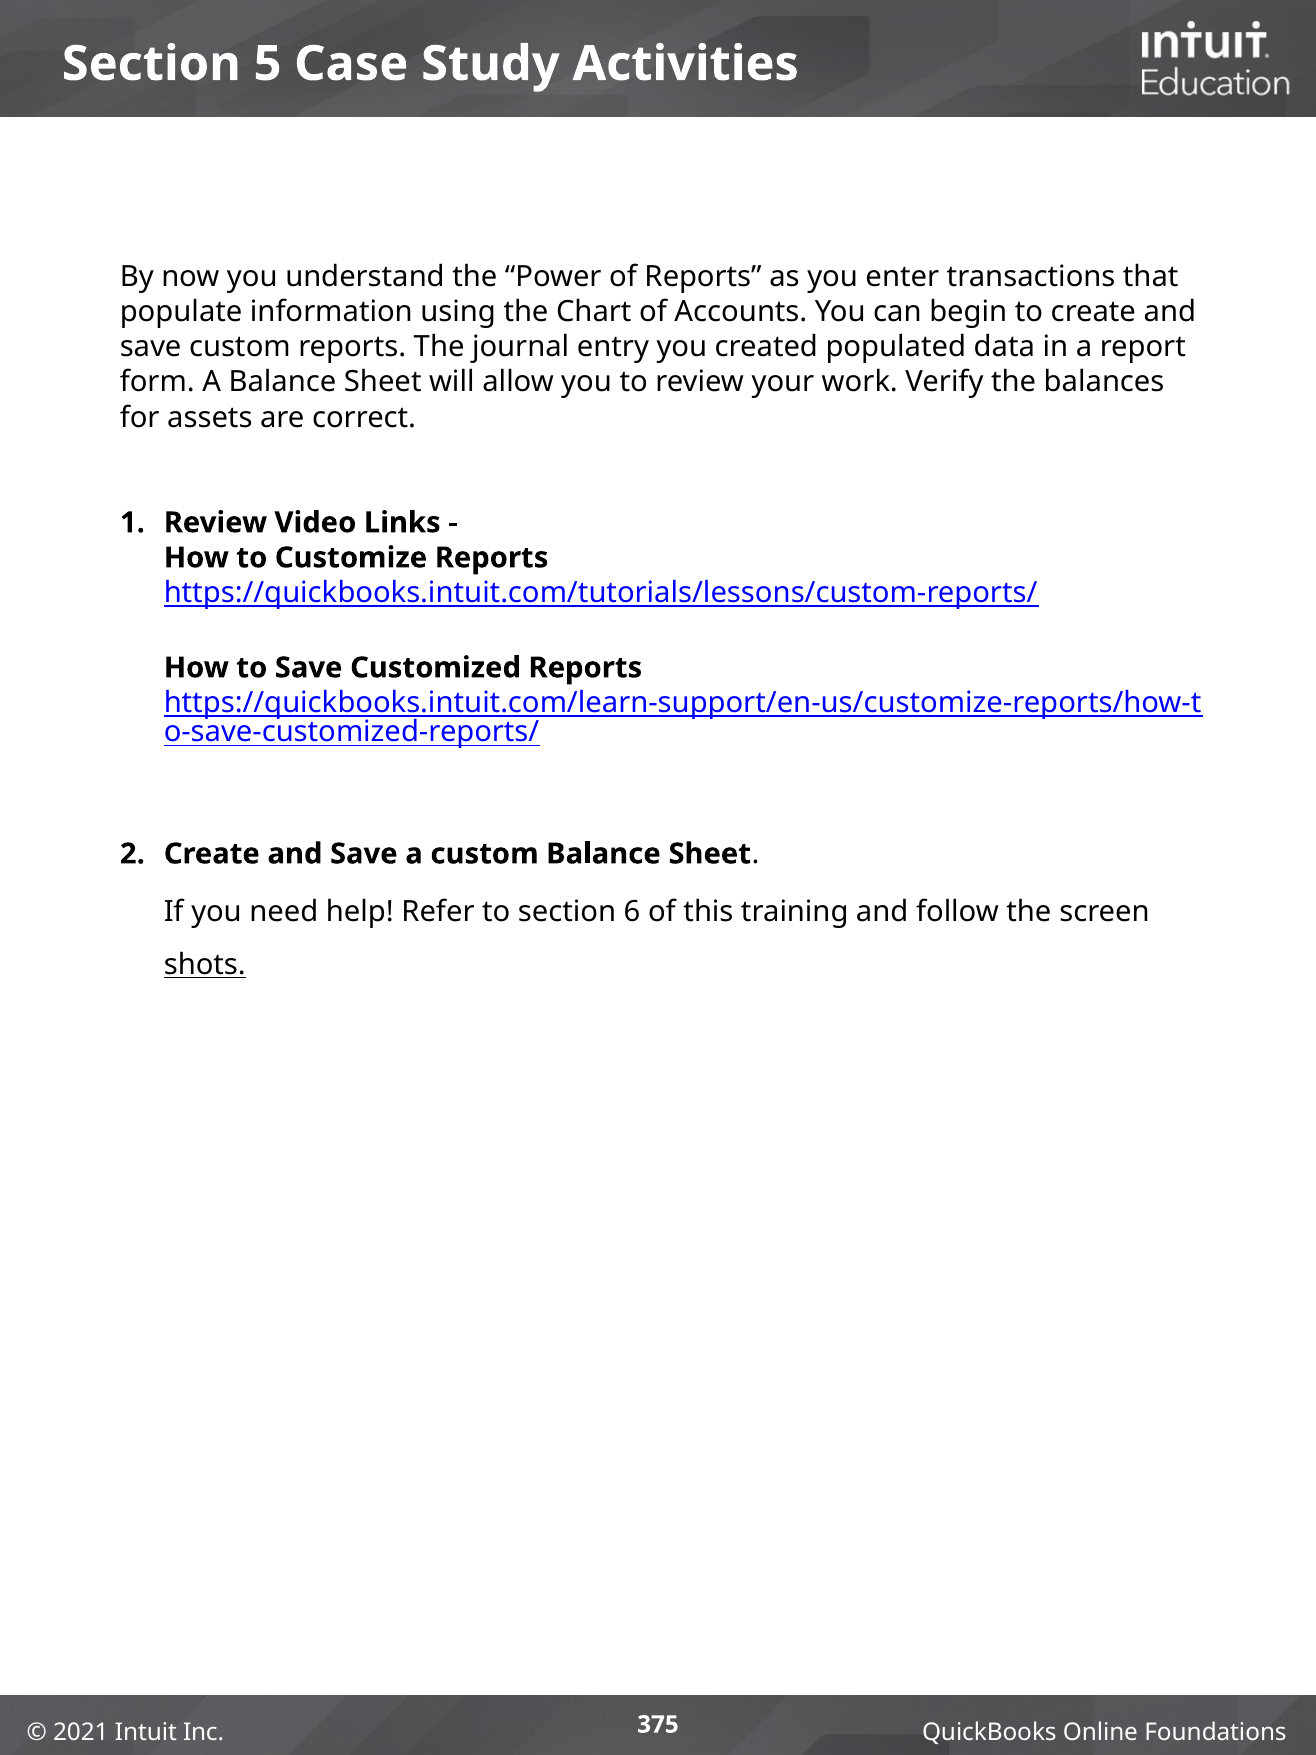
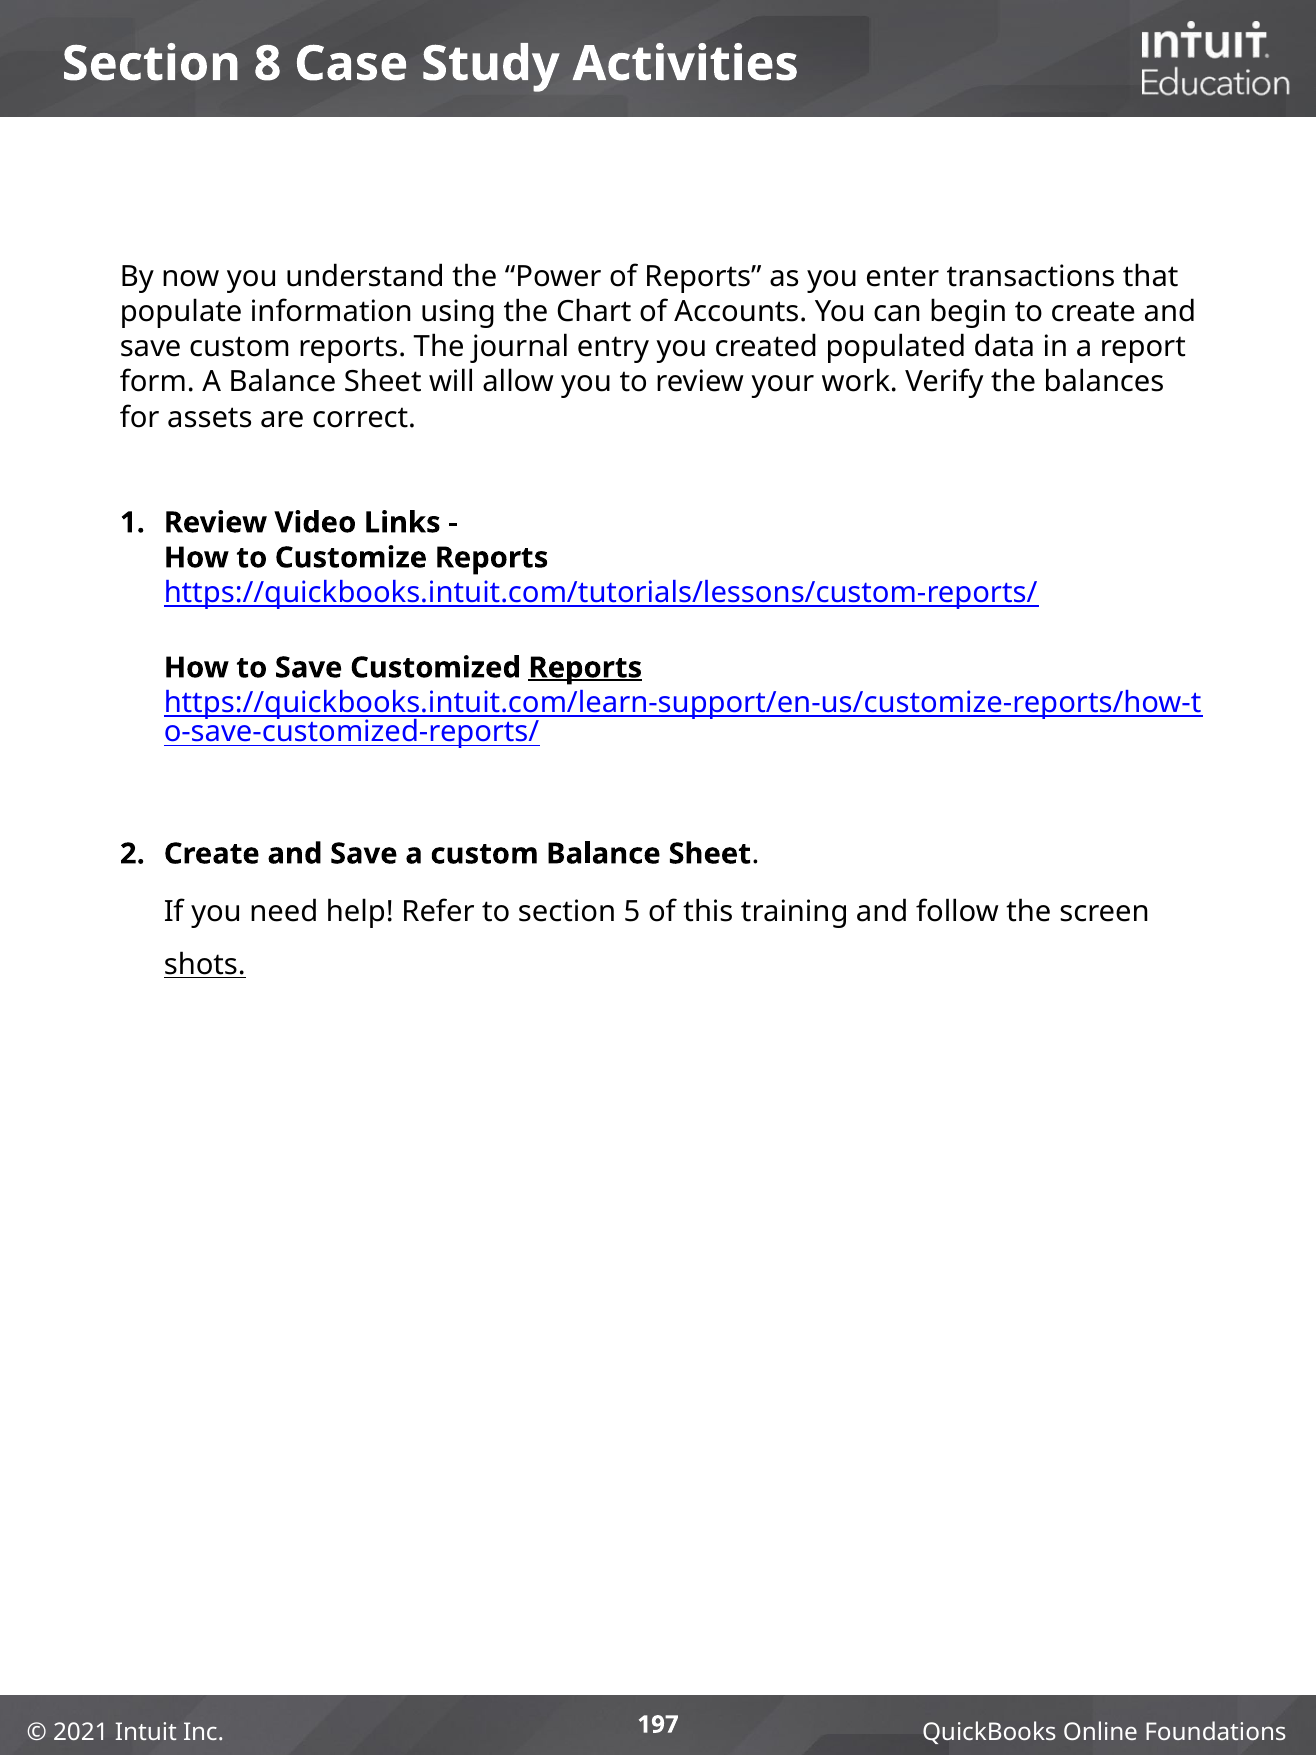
5: 5 -> 8
Reports at (585, 668) underline: none -> present
6: 6 -> 5
375: 375 -> 197
